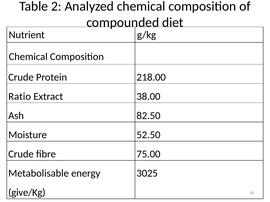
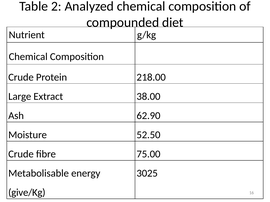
Ratio: Ratio -> Large
82.50: 82.50 -> 62.90
